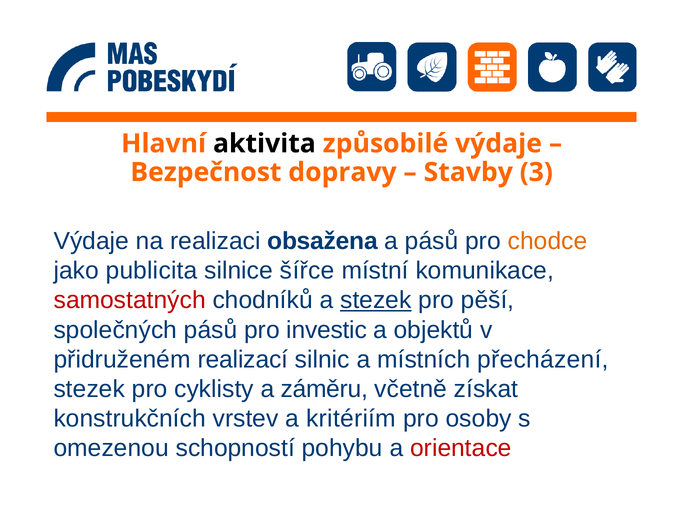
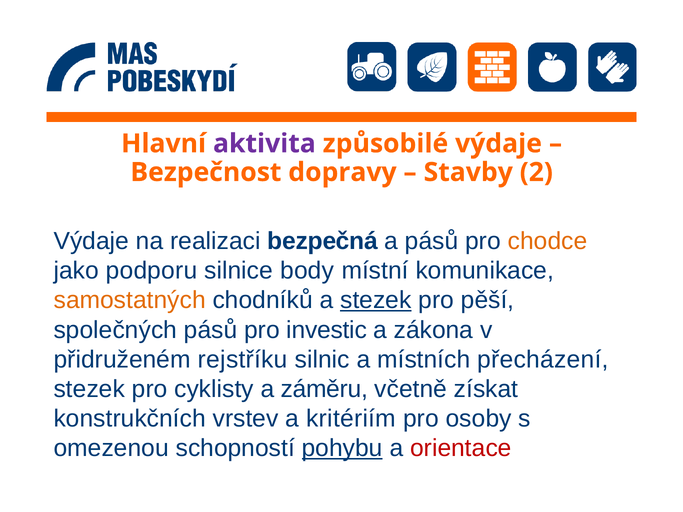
aktivita colour: black -> purple
3: 3 -> 2
obsažena: obsažena -> bezpečná
publicita: publicita -> podporu
šířce: šířce -> body
samostatných colour: red -> orange
objektů: objektů -> zákona
realizací: realizací -> rejstříku
pohybu underline: none -> present
